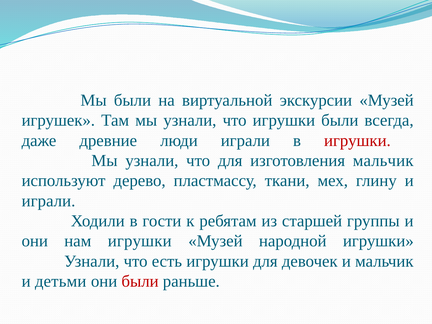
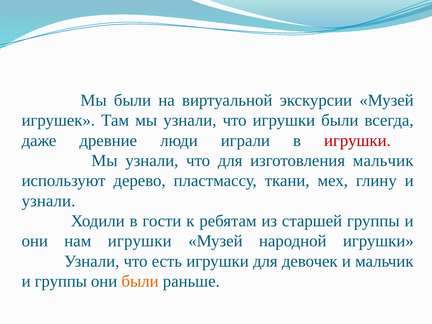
играли at (49, 201): играли -> узнали
и детьми: детьми -> группы
были at (140, 281) colour: red -> orange
